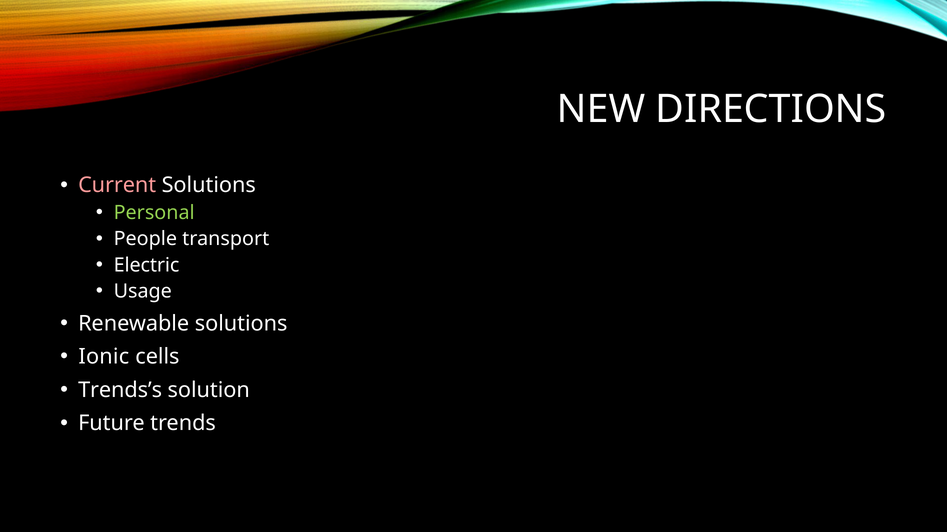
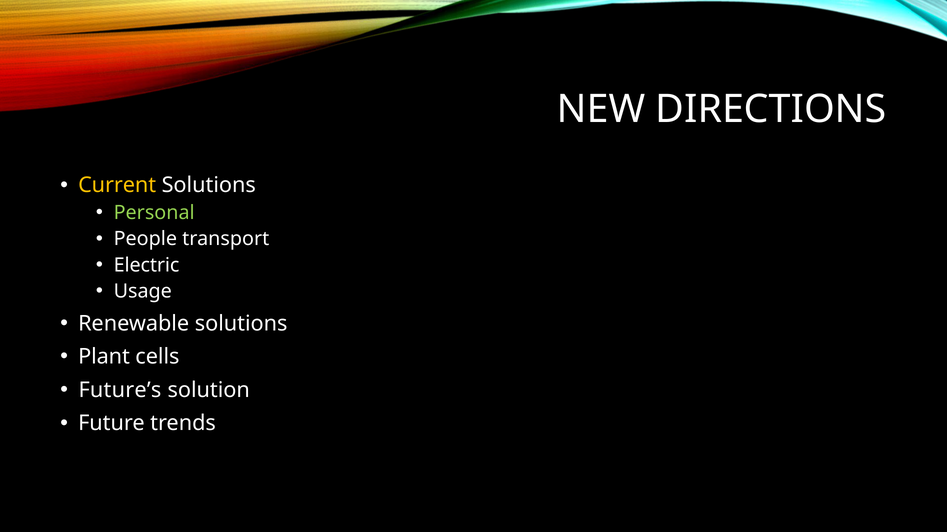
Current colour: pink -> yellow
Ionic: Ionic -> Plant
Trends’s: Trends’s -> Future’s
